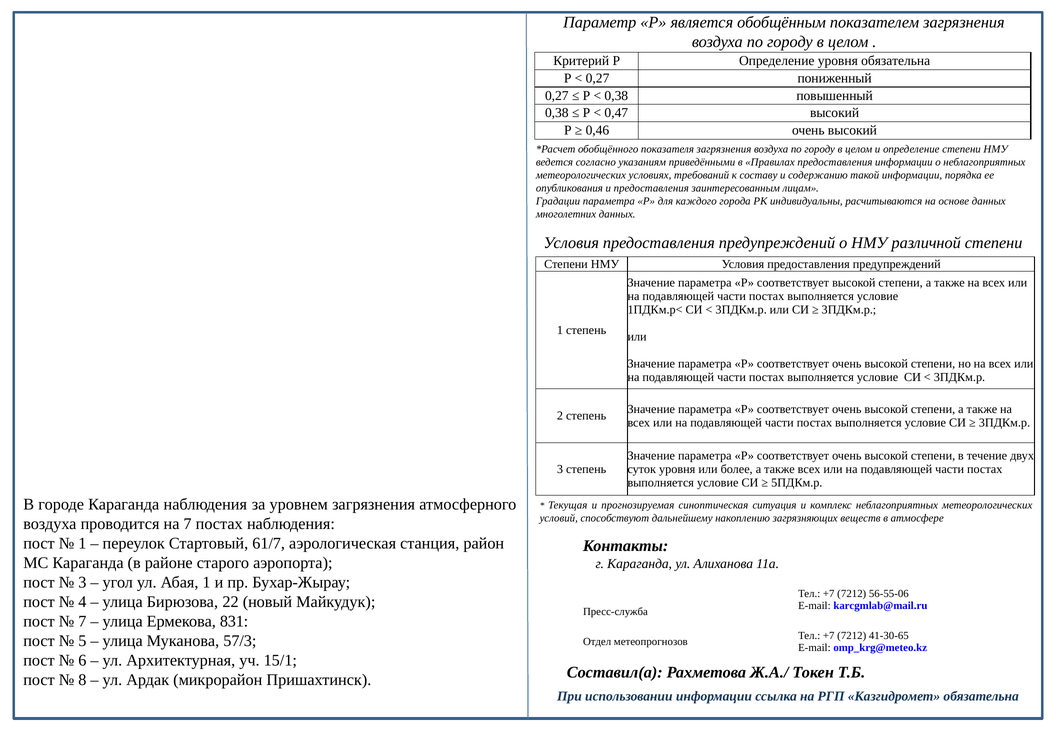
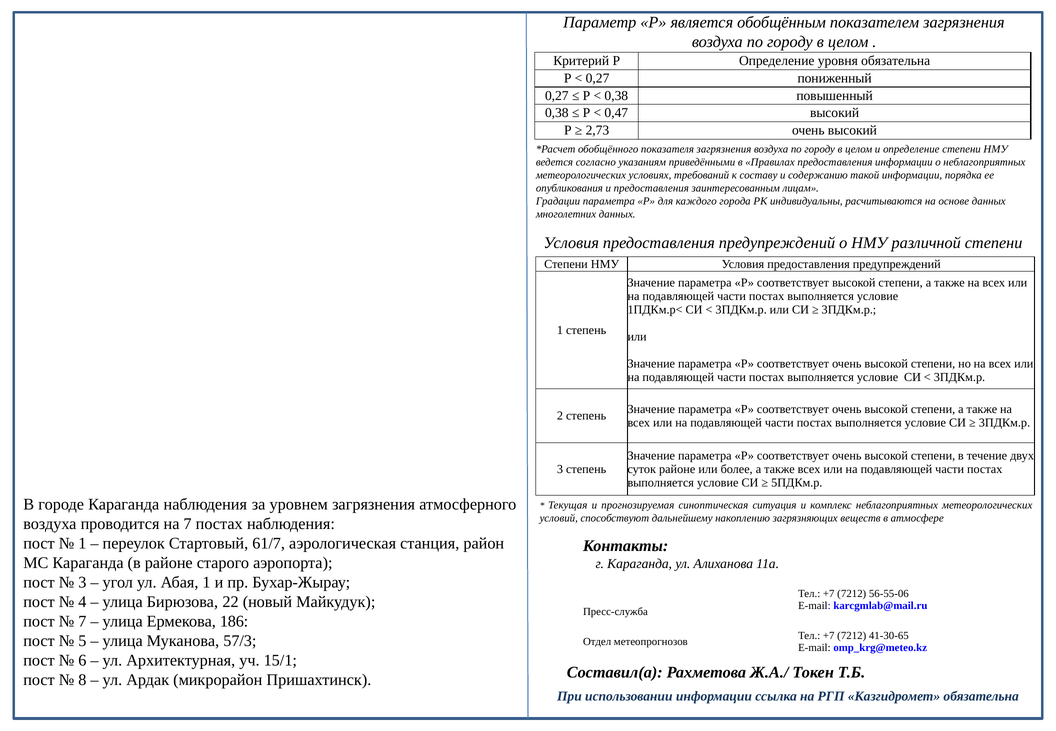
0,46: 0,46 -> 2,73
суток уровня: уровня -> районе
831: 831 -> 186
